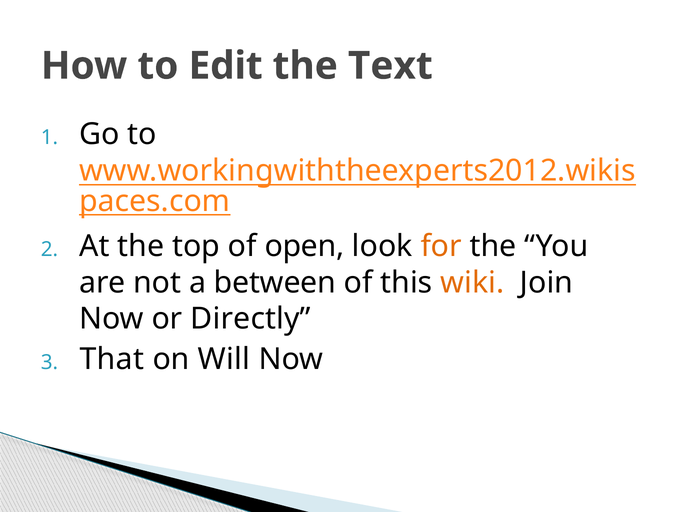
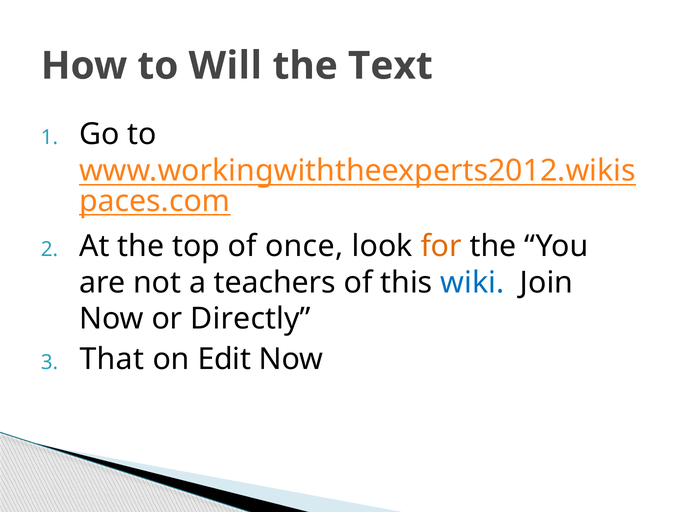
Edit: Edit -> Will
open: open -> once
between: between -> teachers
wiki colour: orange -> blue
Will: Will -> Edit
